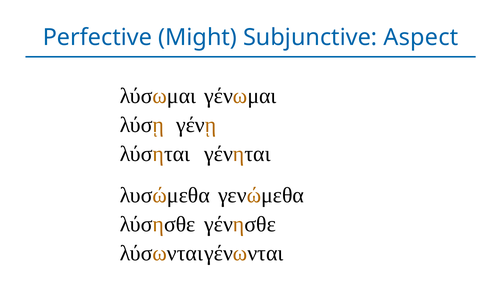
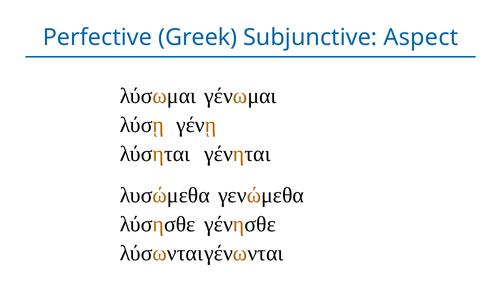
Might: Might -> Greek
